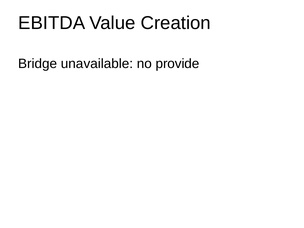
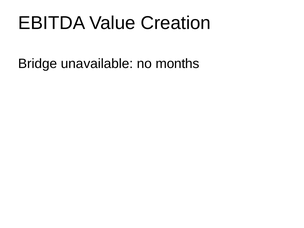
provide: provide -> months
